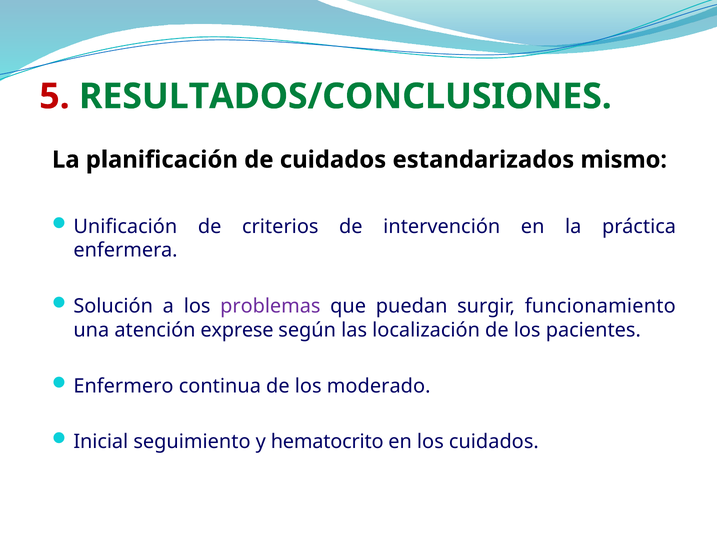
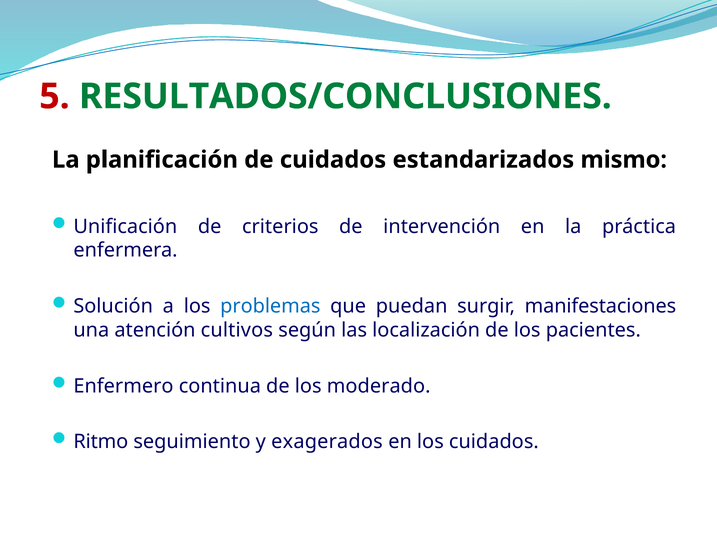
problemas colour: purple -> blue
funcionamiento: funcionamiento -> manifestaciones
exprese: exprese -> cultivos
Inicial: Inicial -> Ritmo
hematocrito: hematocrito -> exagerados
